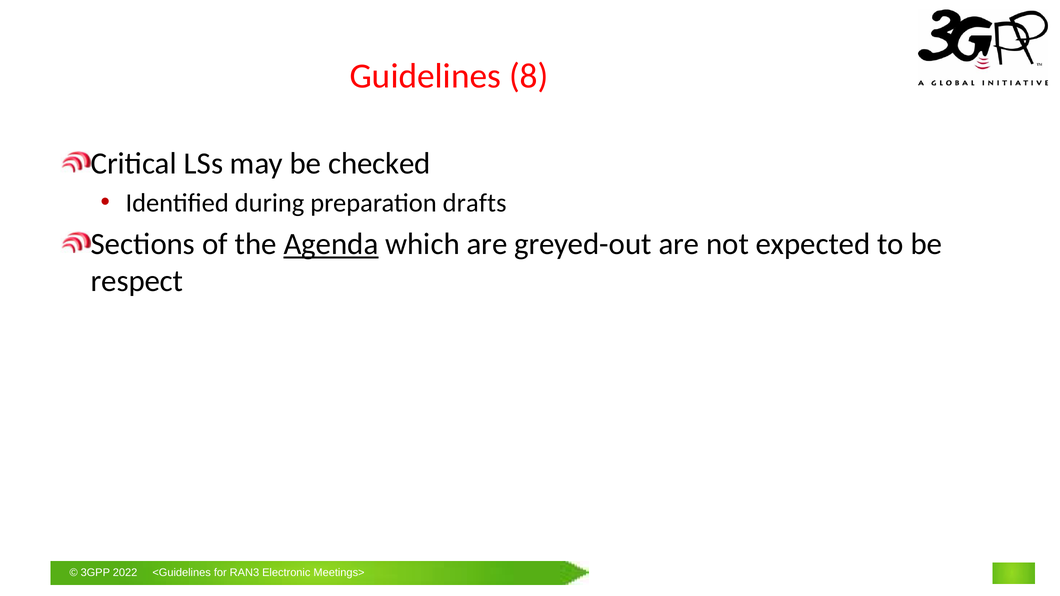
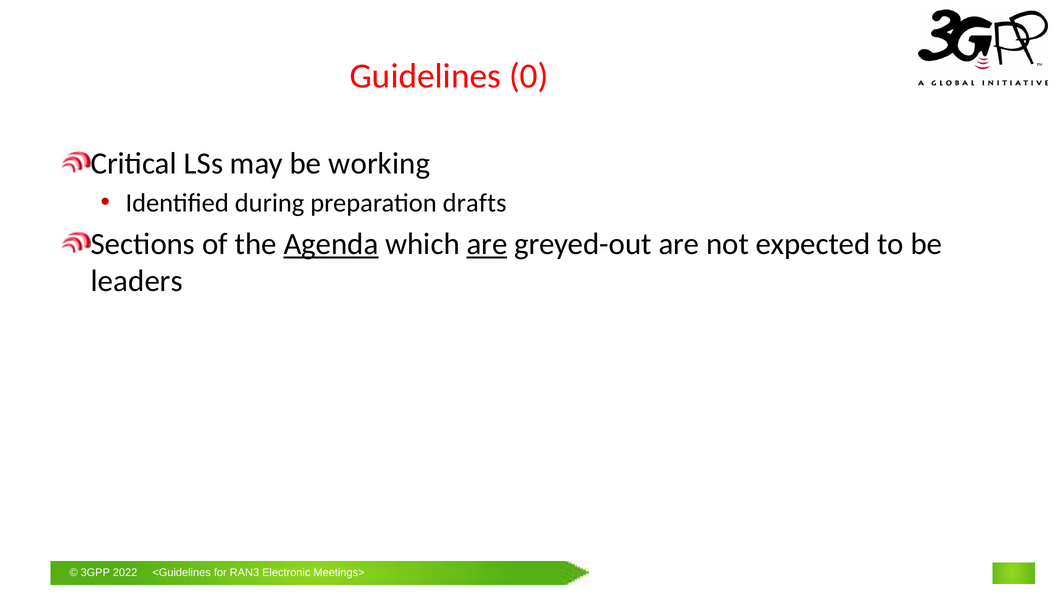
8: 8 -> 0
checked: checked -> working
are at (487, 244) underline: none -> present
respect: respect -> leaders
